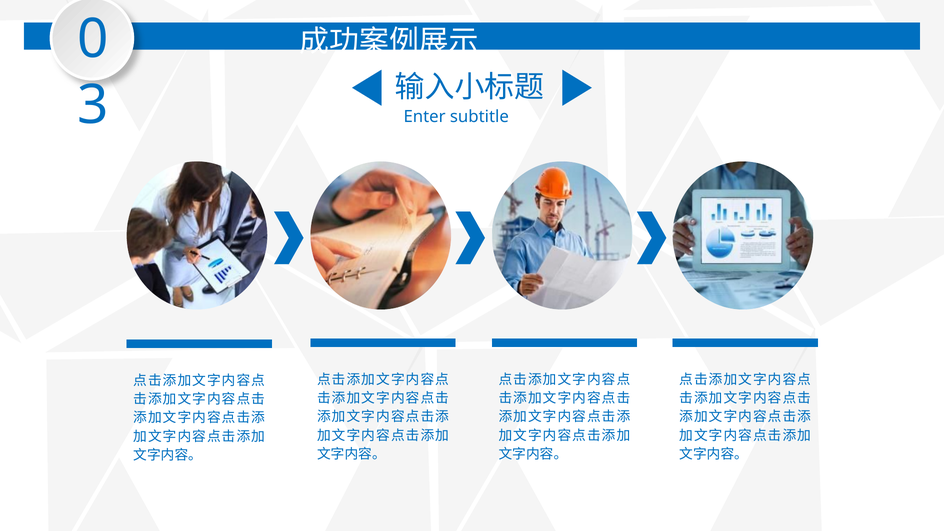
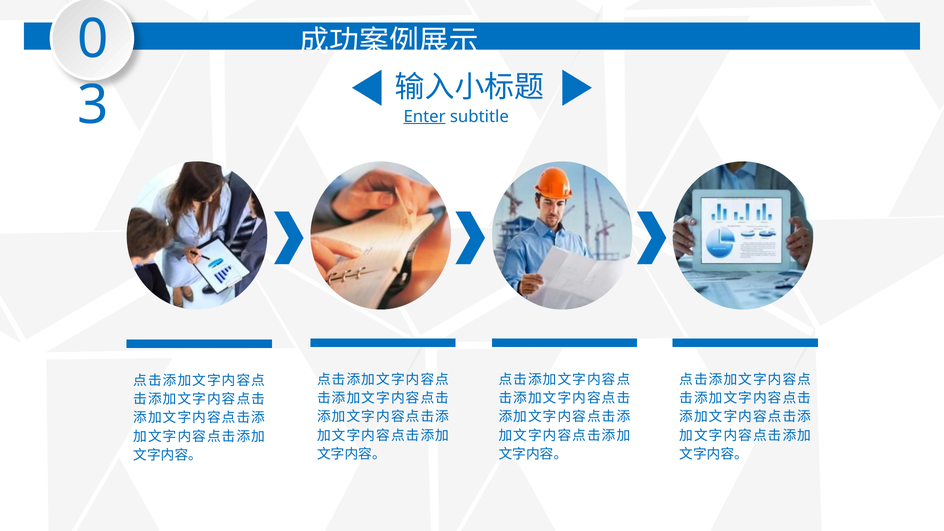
Enter underline: none -> present
